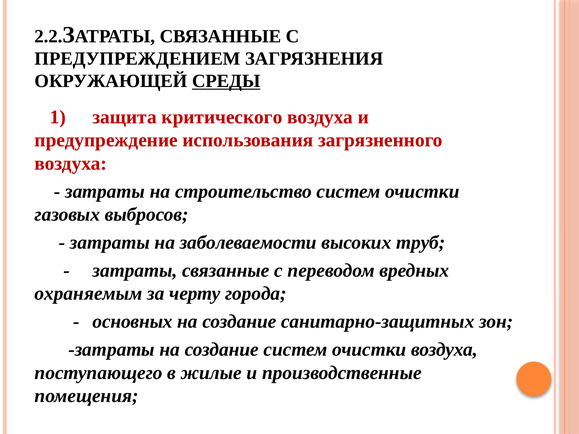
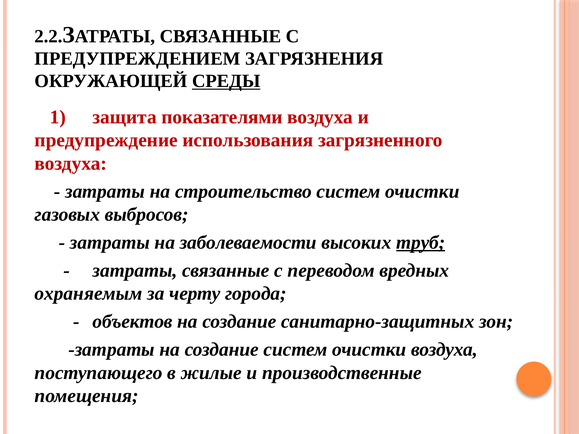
критического: критического -> показателями
труб underline: none -> present
основных: основных -> объектов
